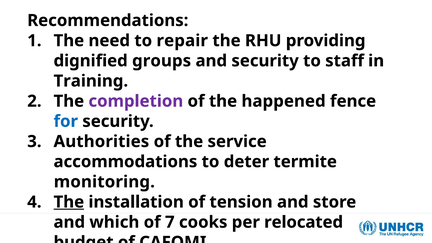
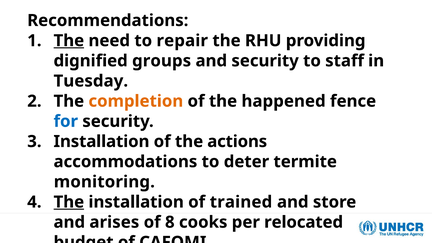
The at (69, 41) underline: none -> present
Training: Training -> Tuesday
completion colour: purple -> orange
3 Authorities: Authorities -> Installation
service: service -> actions
tension: tension -> trained
which: which -> arises
7: 7 -> 8
